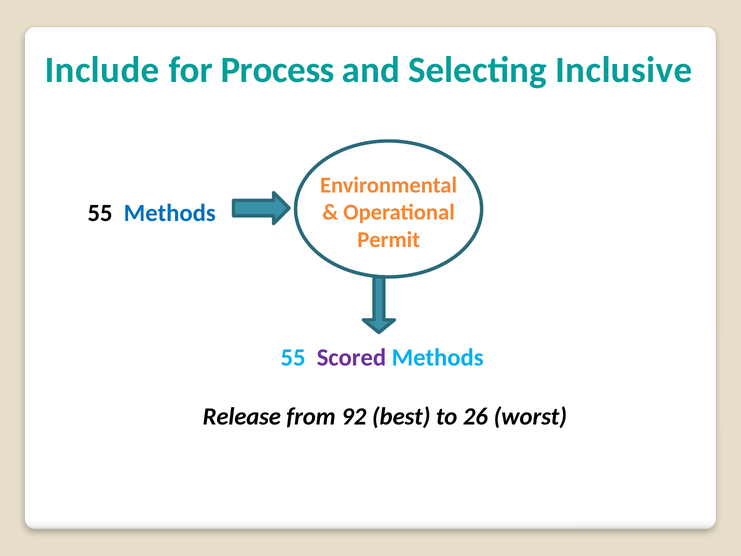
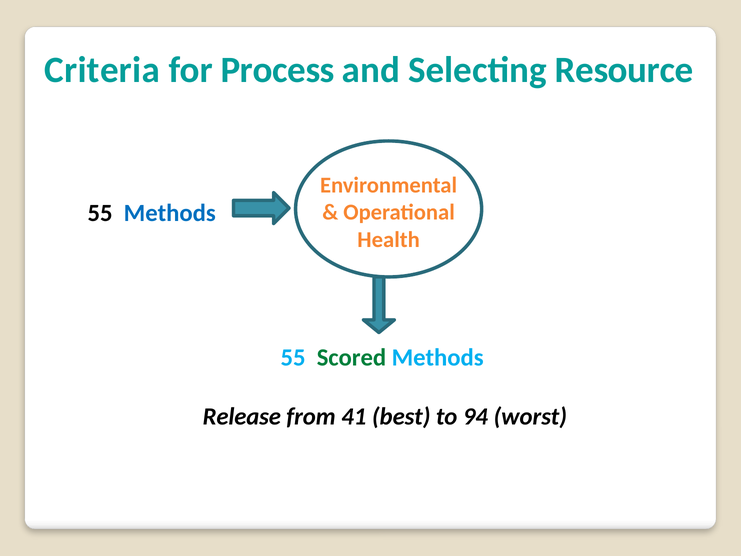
Include: Include -> Criteria
Inclusive: Inclusive -> Resource
Permit: Permit -> Health
Scored colour: purple -> green
92: 92 -> 41
26: 26 -> 94
